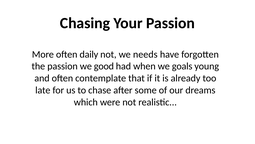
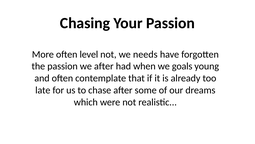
daily: daily -> level
we good: good -> after
